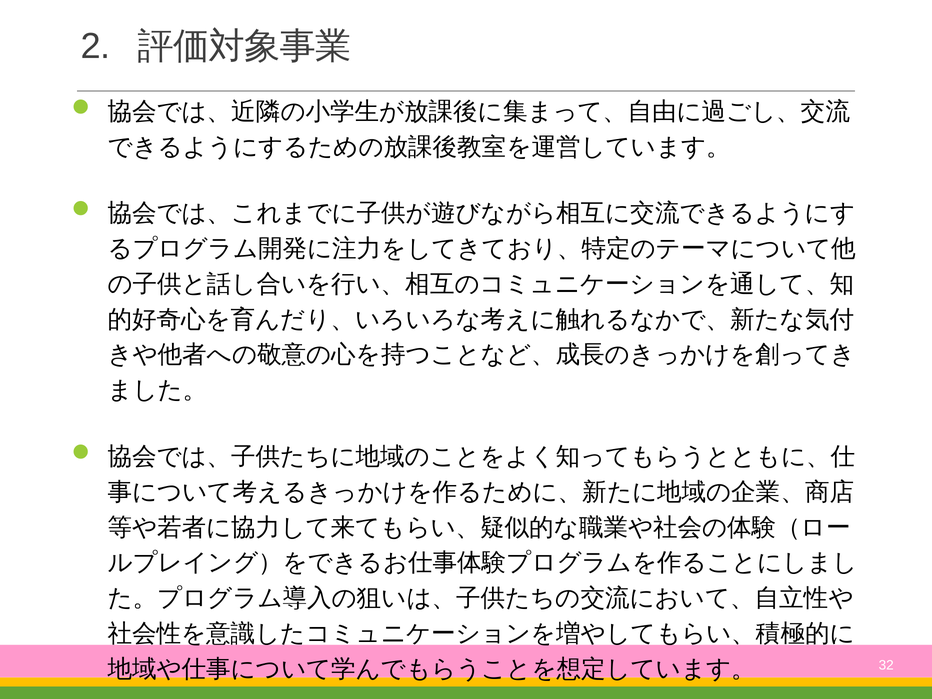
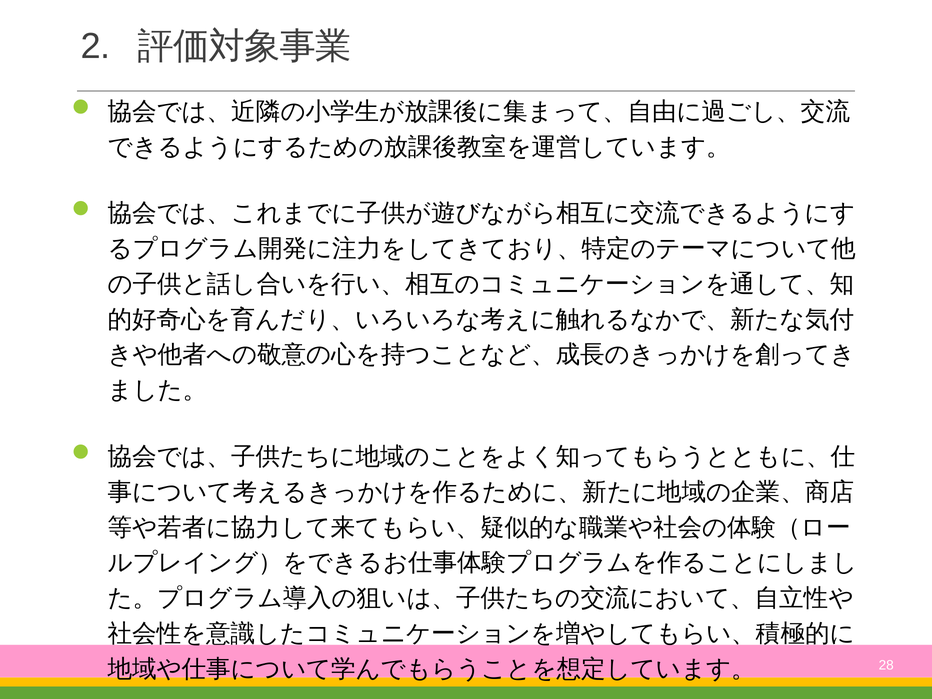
32: 32 -> 28
